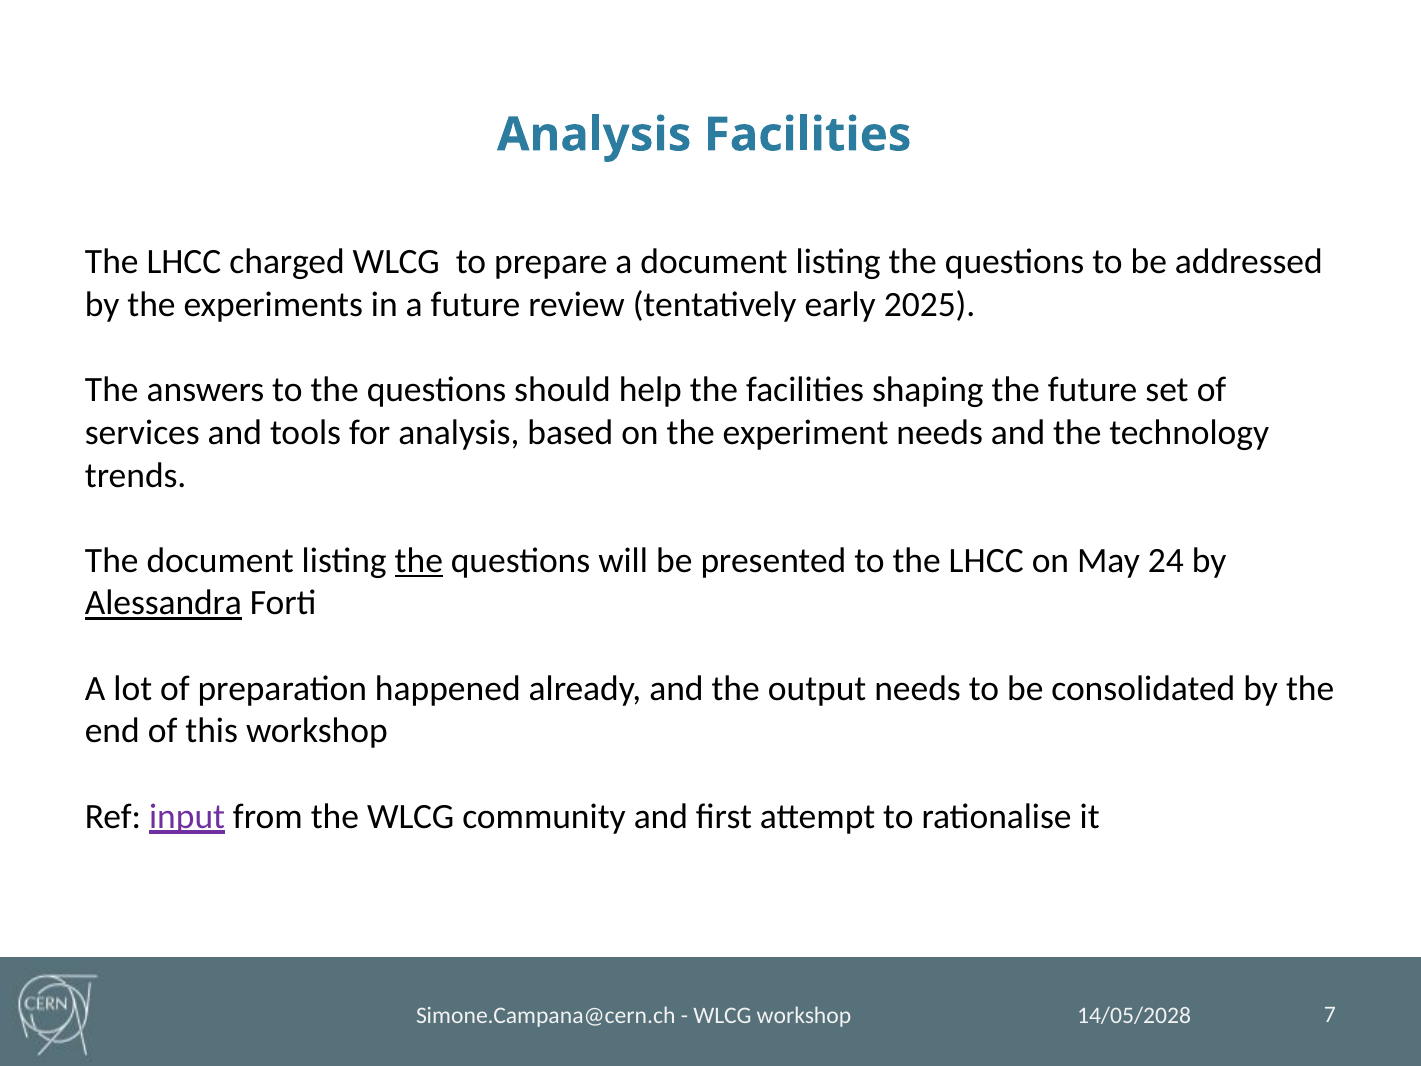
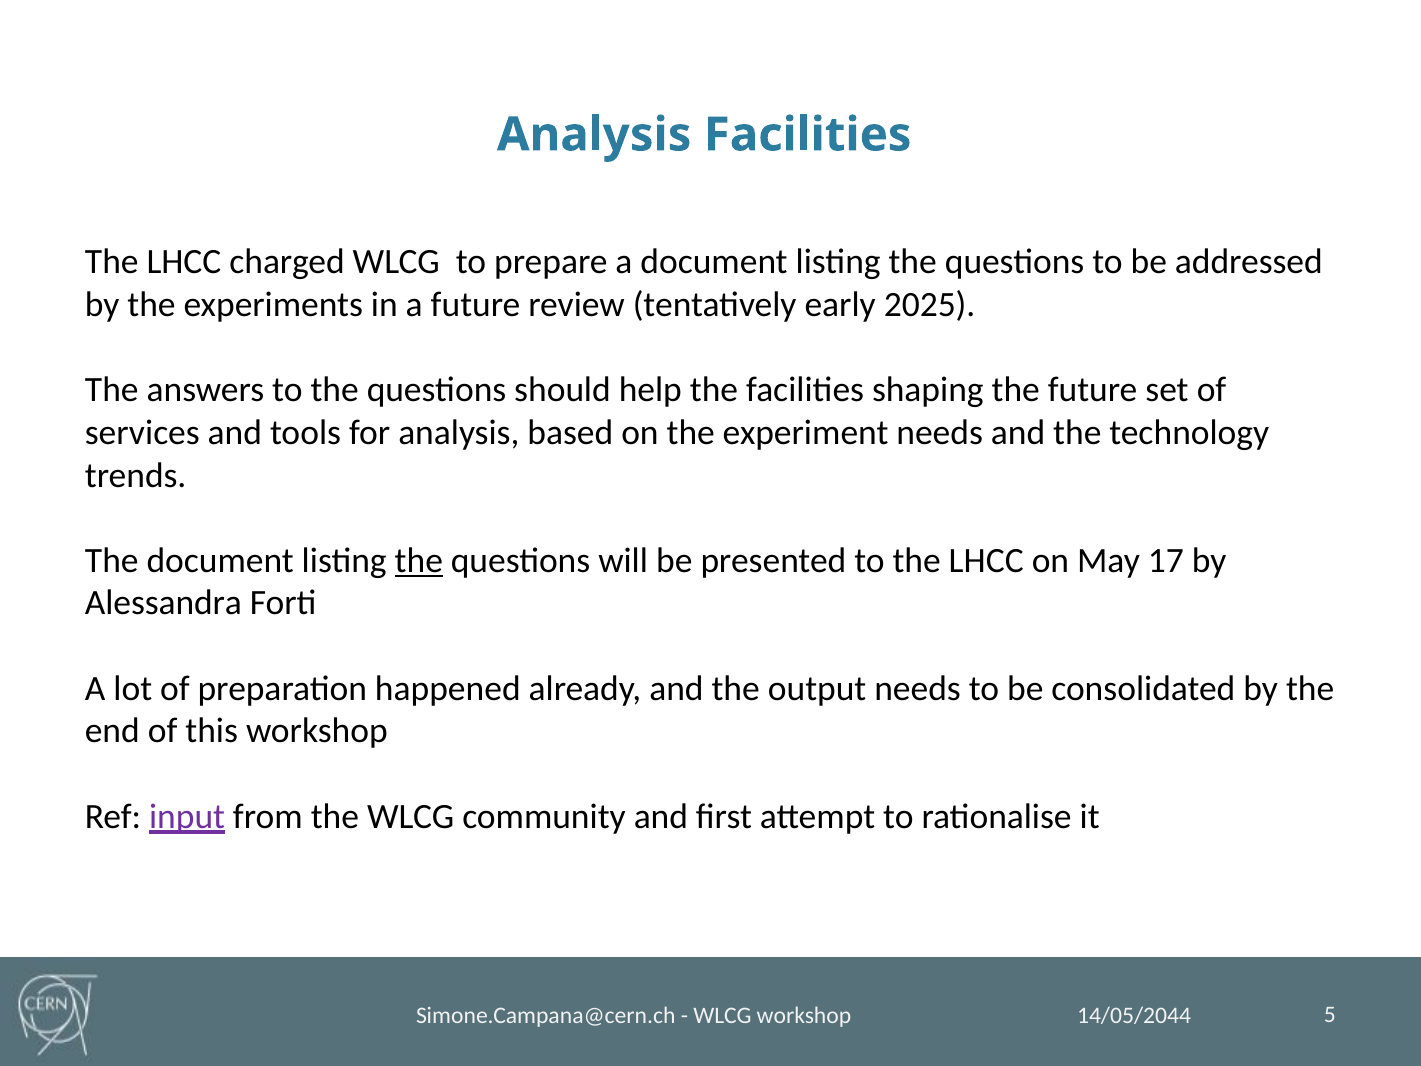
24: 24 -> 17
Alessandra underline: present -> none
14/05/2028: 14/05/2028 -> 14/05/2044
7: 7 -> 5
